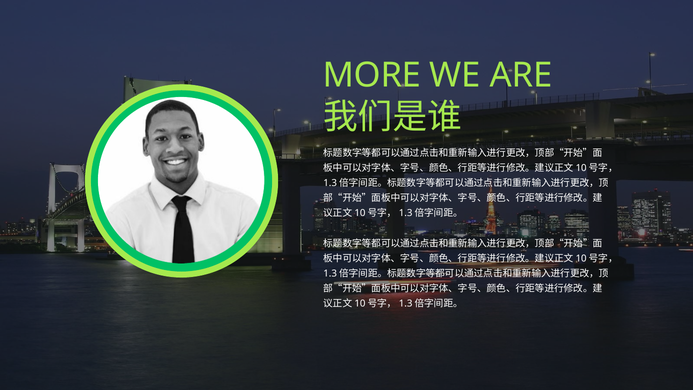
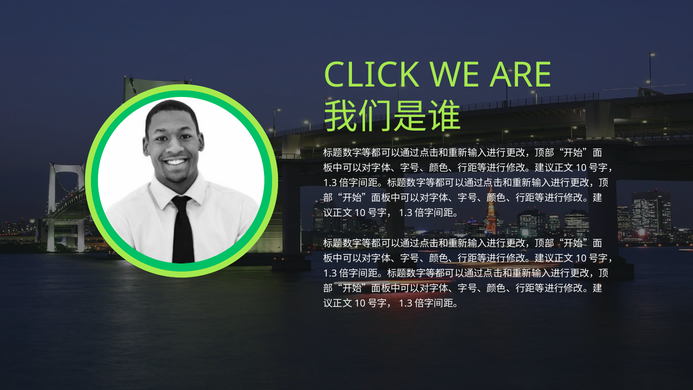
MORE: MORE -> CLICK
